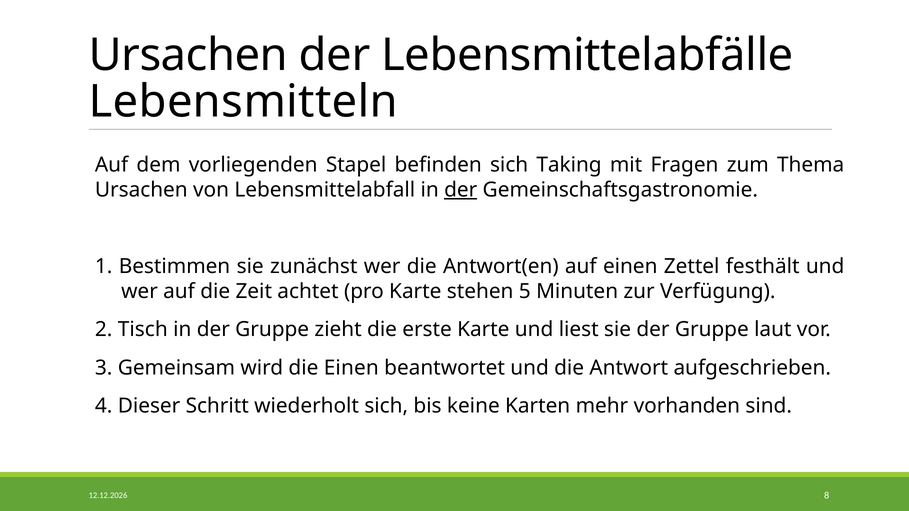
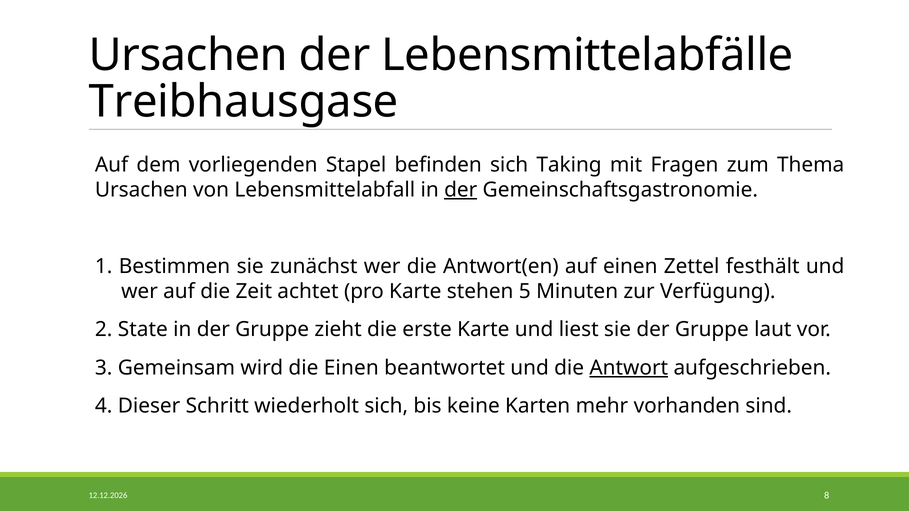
Lebensmitteln: Lebensmitteln -> Treibhausgase
Tisch: Tisch -> State
Antwort underline: none -> present
